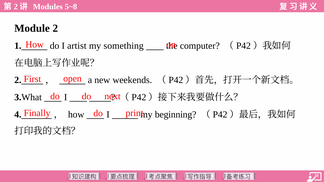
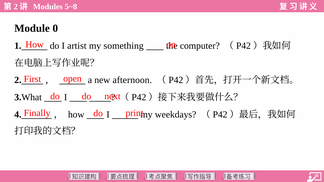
Module 2: 2 -> 0
weekends: weekends -> afternoon
beginning: beginning -> weekdays
